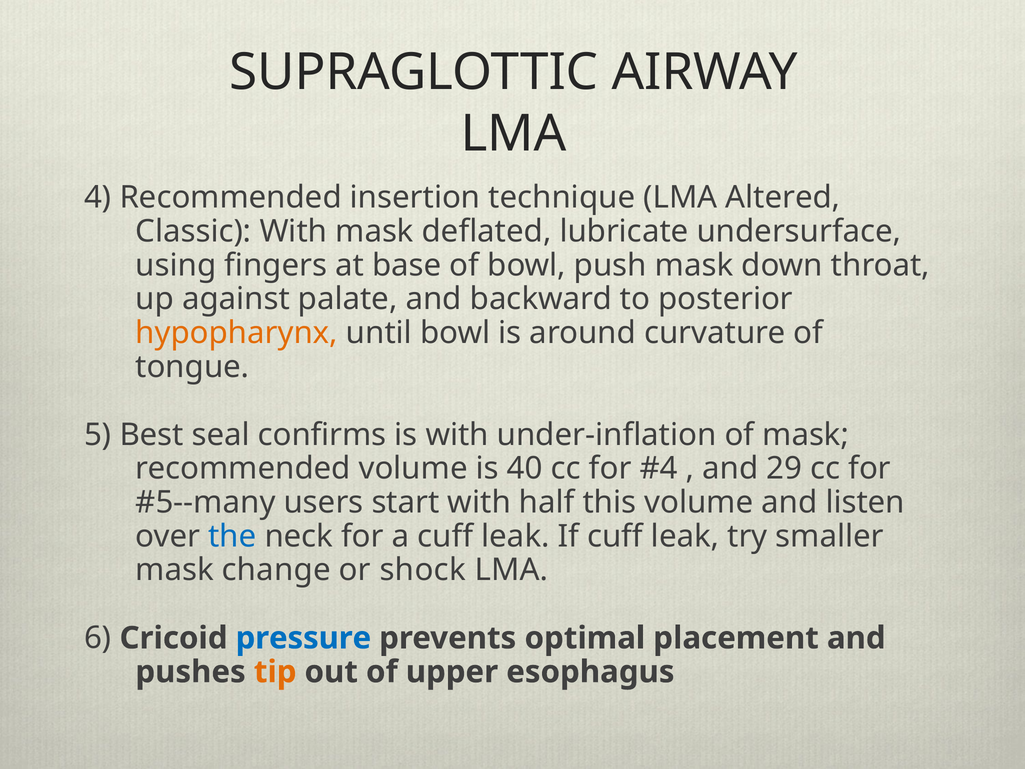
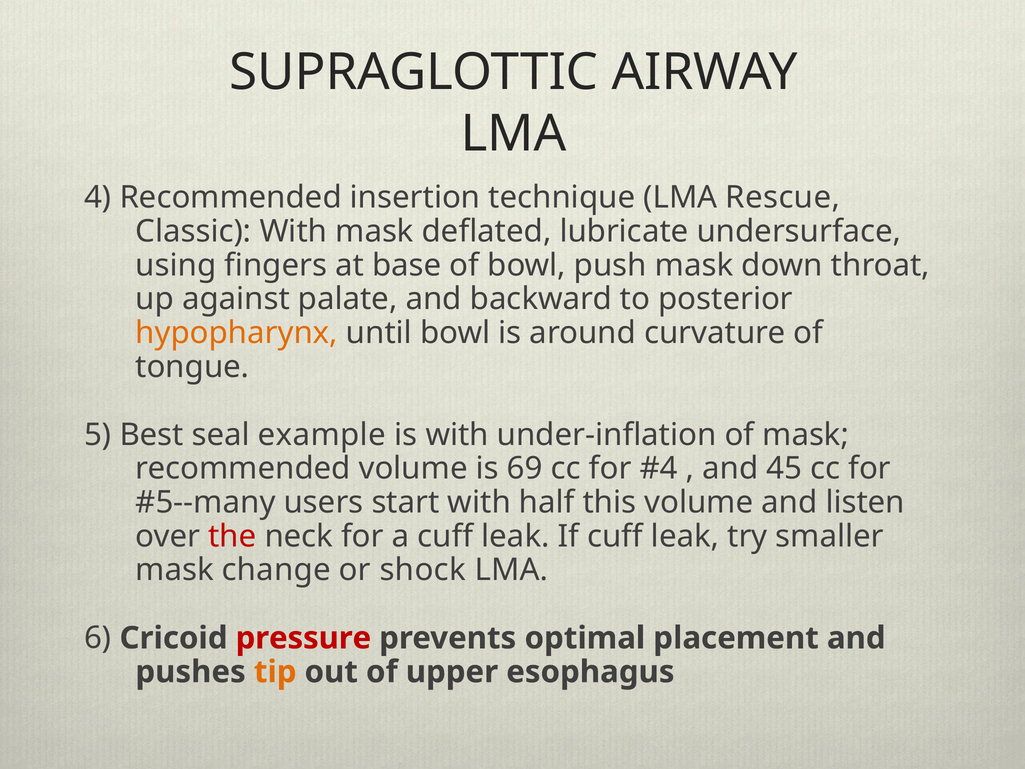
Altered: Altered -> Rescue
confirms: confirms -> example
40: 40 -> 69
29: 29 -> 45
the colour: blue -> red
pressure colour: blue -> red
